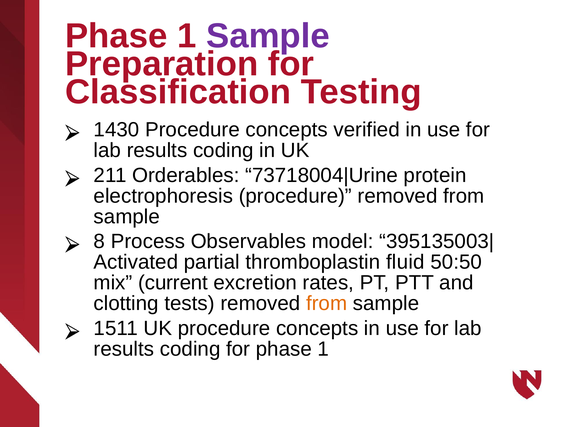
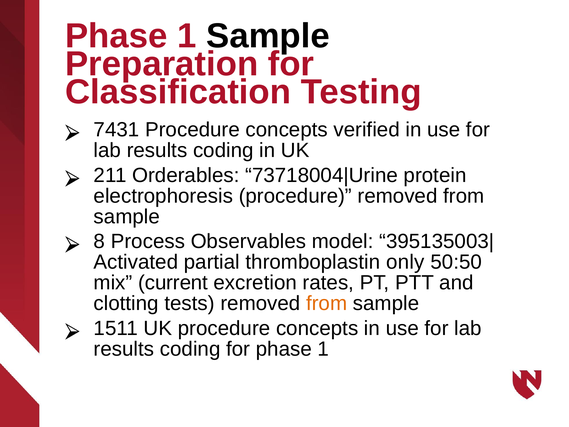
Sample at (268, 36) colour: purple -> black
1430: 1430 -> 7431
fluid: fluid -> only
